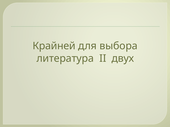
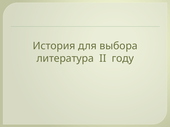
Крайней: Крайней -> История
двух: двух -> году
